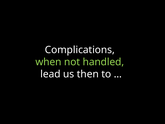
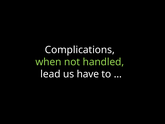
then: then -> have
